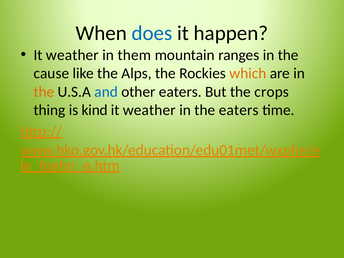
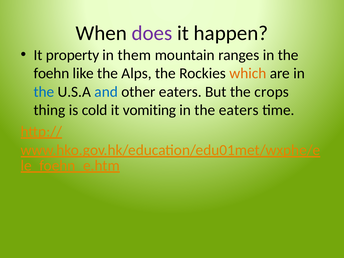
does colour: blue -> purple
weather at (72, 55): weather -> property
cause: cause -> foehn
the at (44, 92) colour: orange -> blue
kind: kind -> cold
weather at (149, 110): weather -> vomiting
